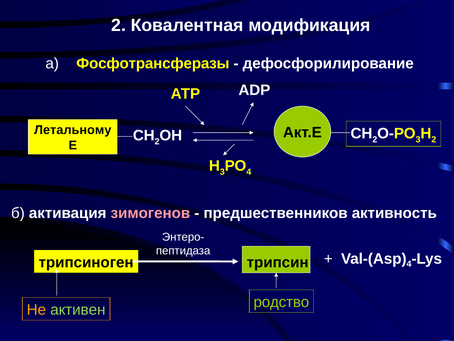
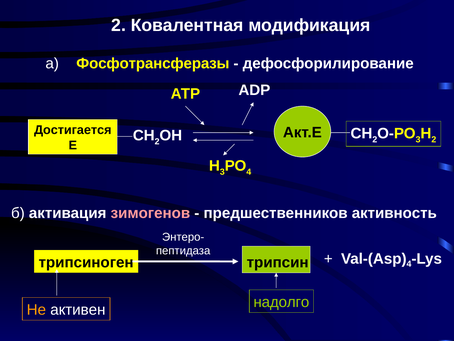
Летальному: Летальному -> Достигается
родство: родство -> надолго
активен colour: light green -> white
